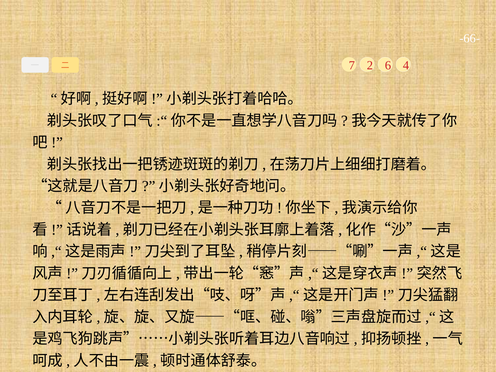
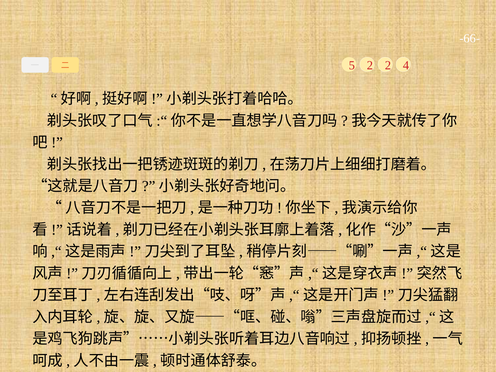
7: 7 -> 5
2 6: 6 -> 2
